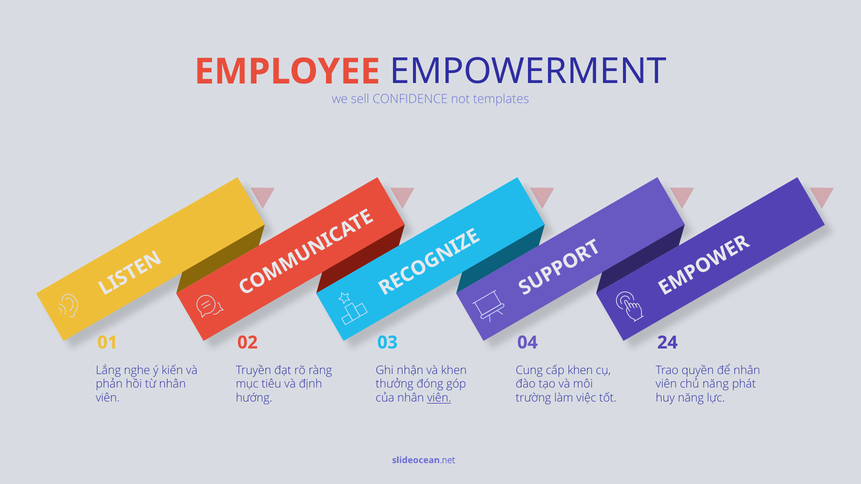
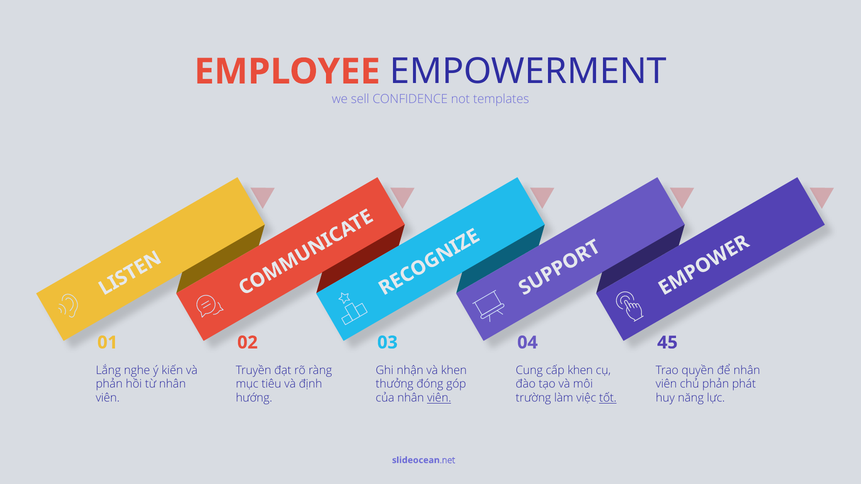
24: 24 -> 45
chủ năng: năng -> phản
tốt underline: none -> present
